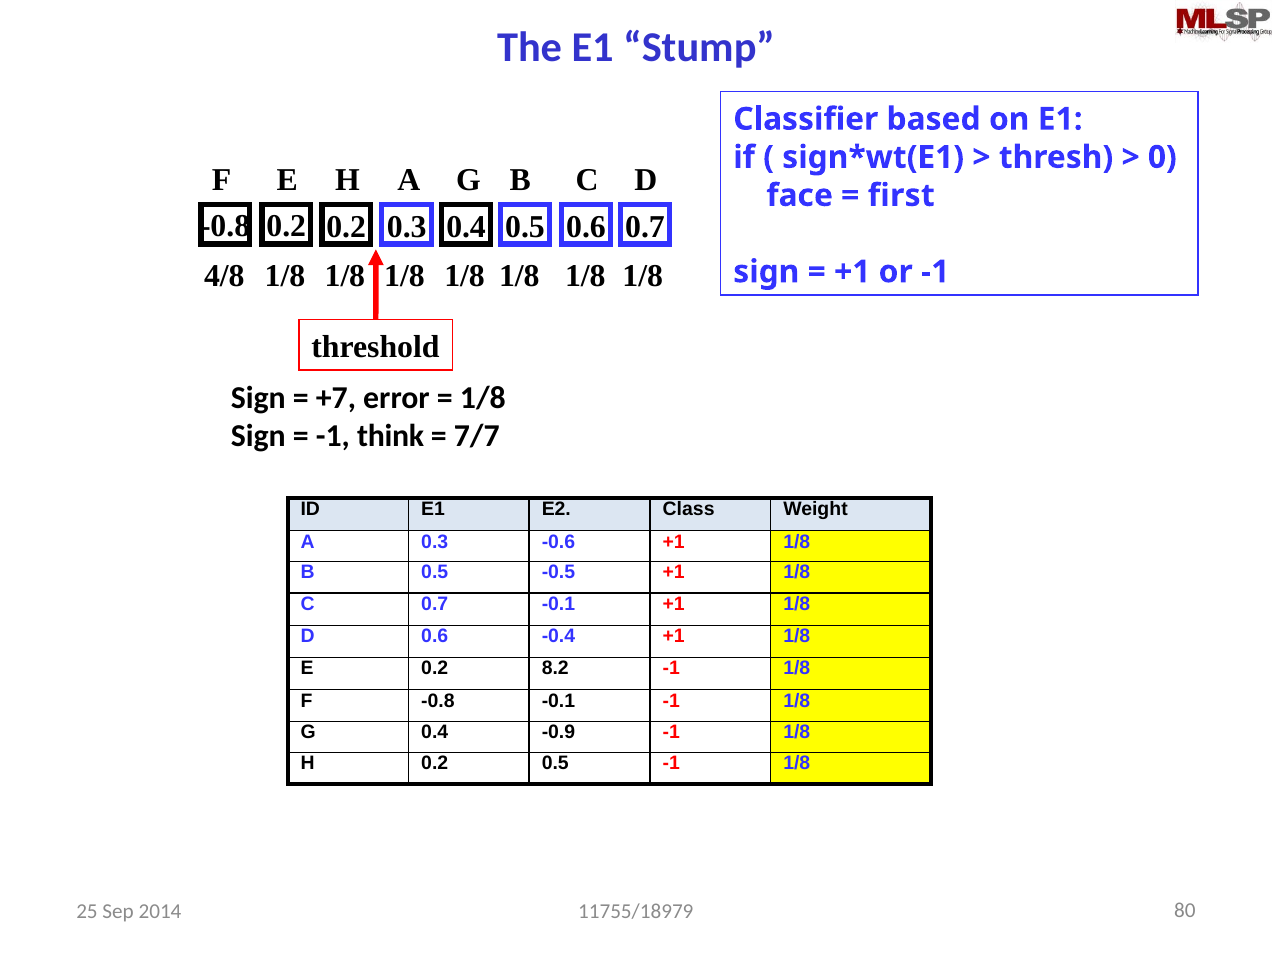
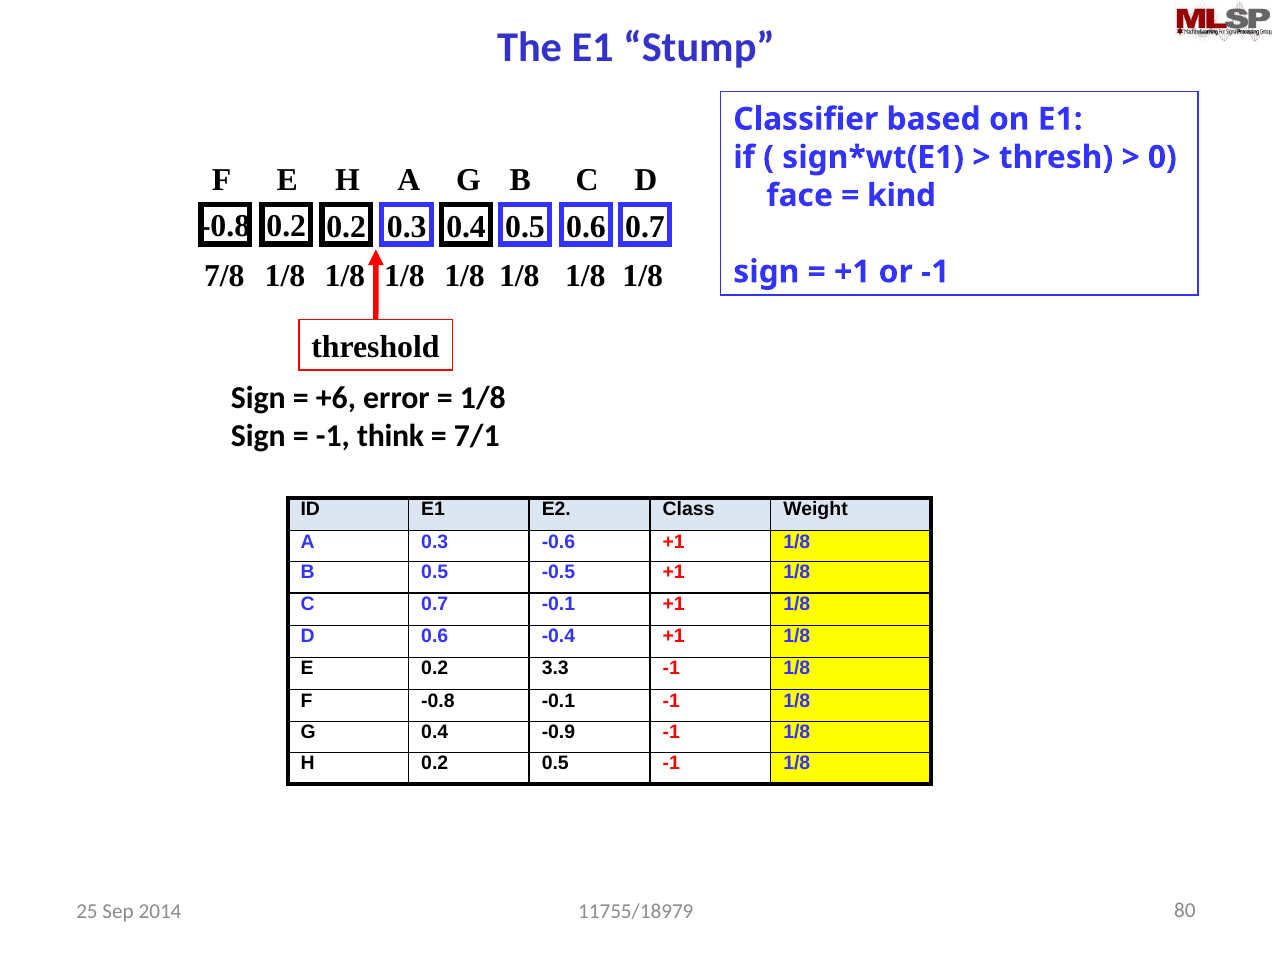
first: first -> kind
4/8: 4/8 -> 7/8
+7: +7 -> +6
7/7: 7/7 -> 7/1
8.2: 8.2 -> 3.3
